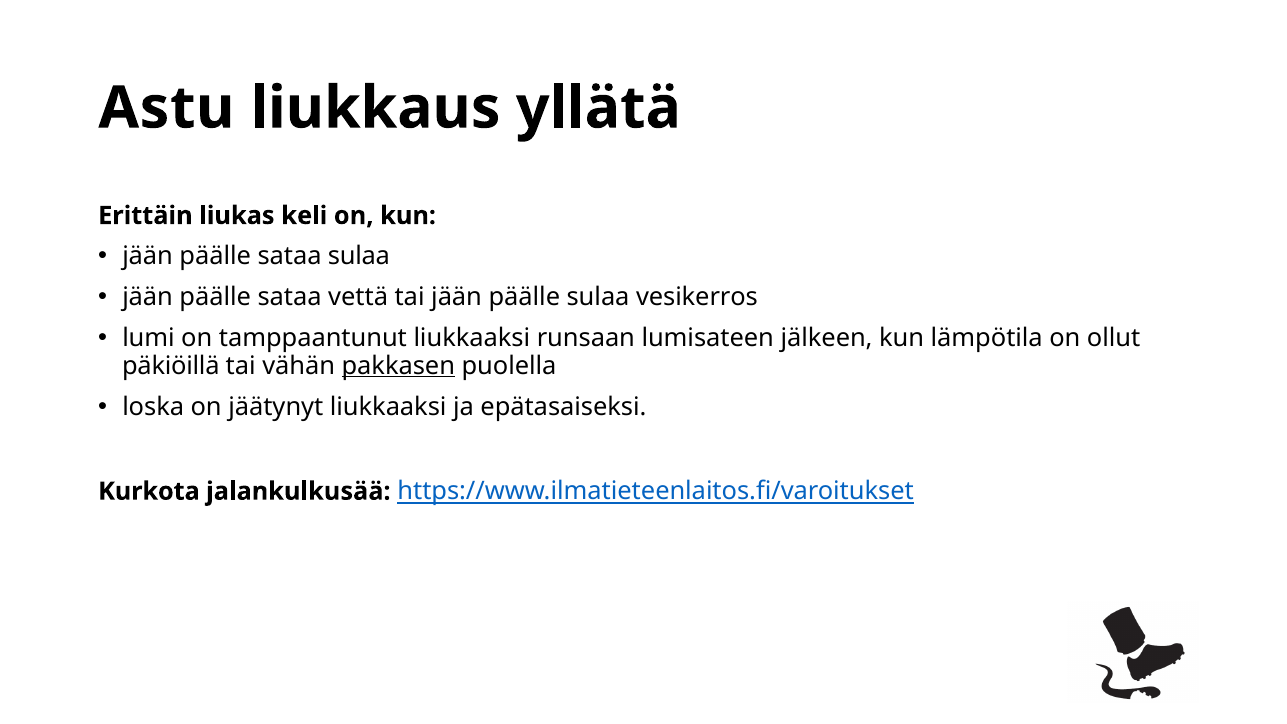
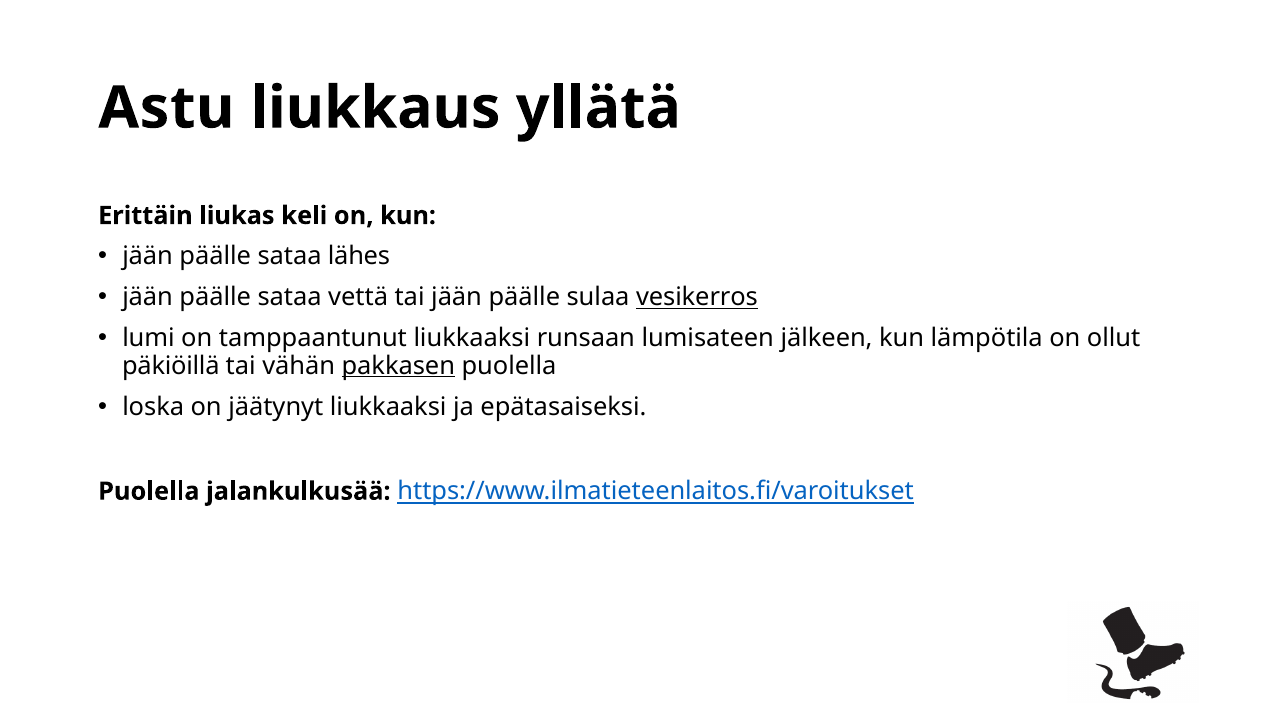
sataa sulaa: sulaa -> lähes
vesikerros underline: none -> present
Kurkota at (149, 491): Kurkota -> Puolella
